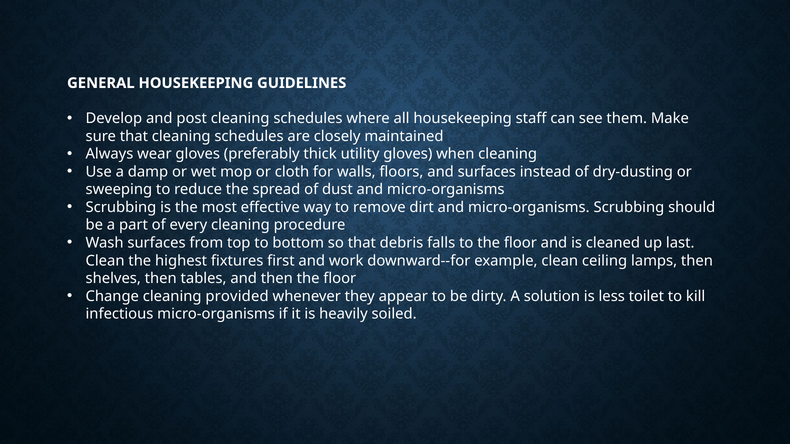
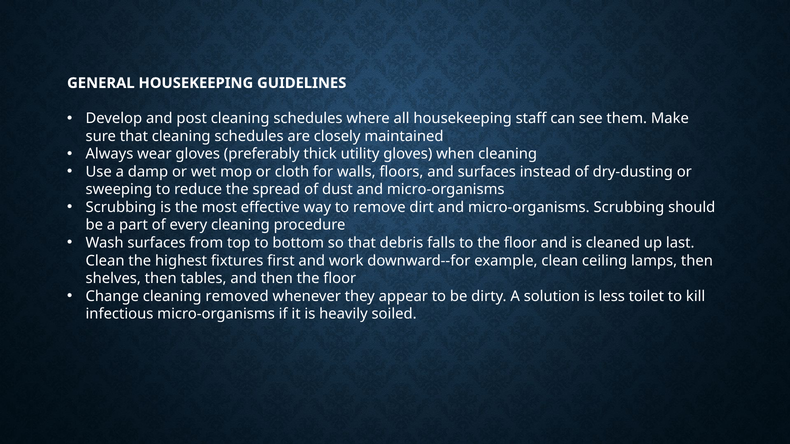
provided: provided -> removed
